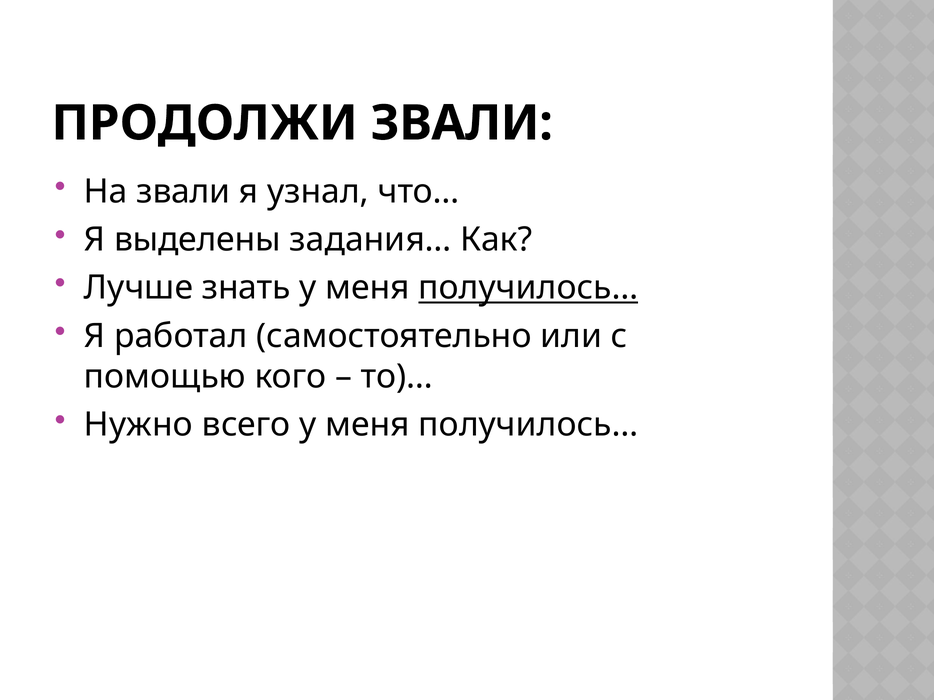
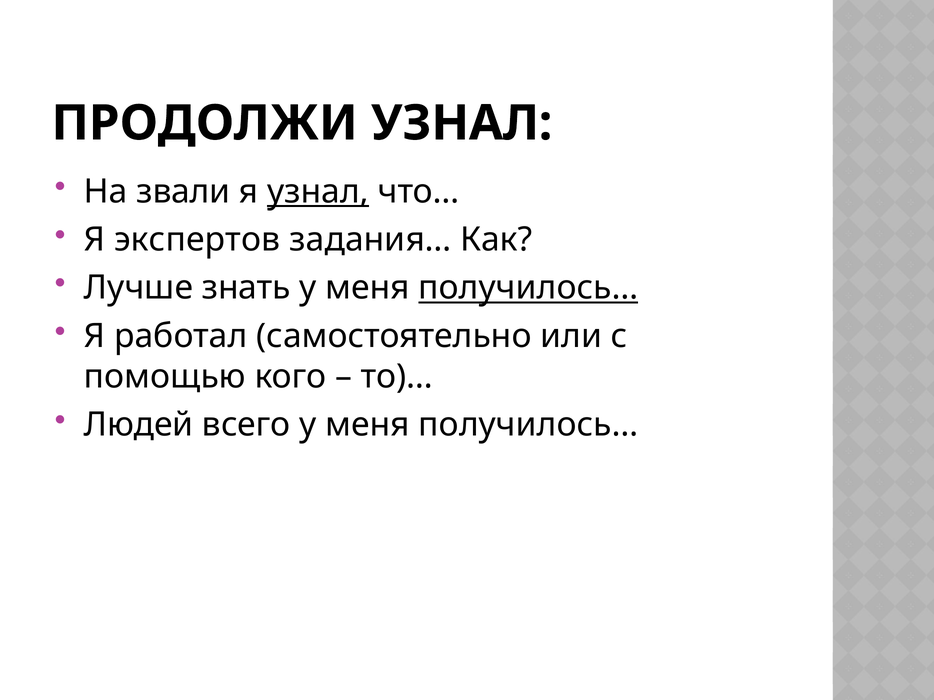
ПРОДОЛЖИ ЗВАЛИ: ЗВАЛИ -> УЗНАЛ
узнал at (318, 192) underline: none -> present
выделены: выделены -> экспертов
Нужно: Нужно -> Людей
